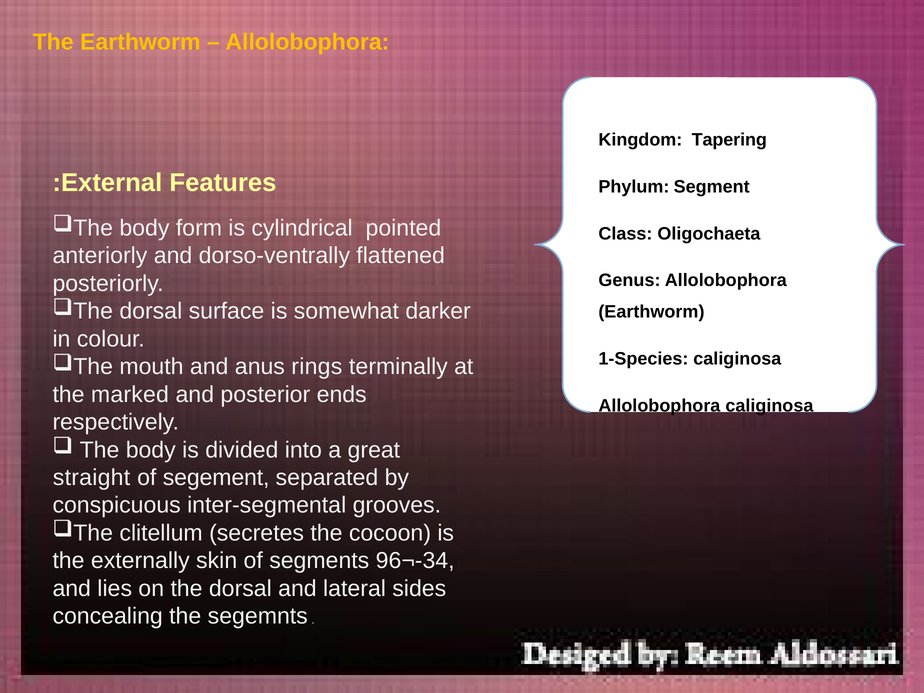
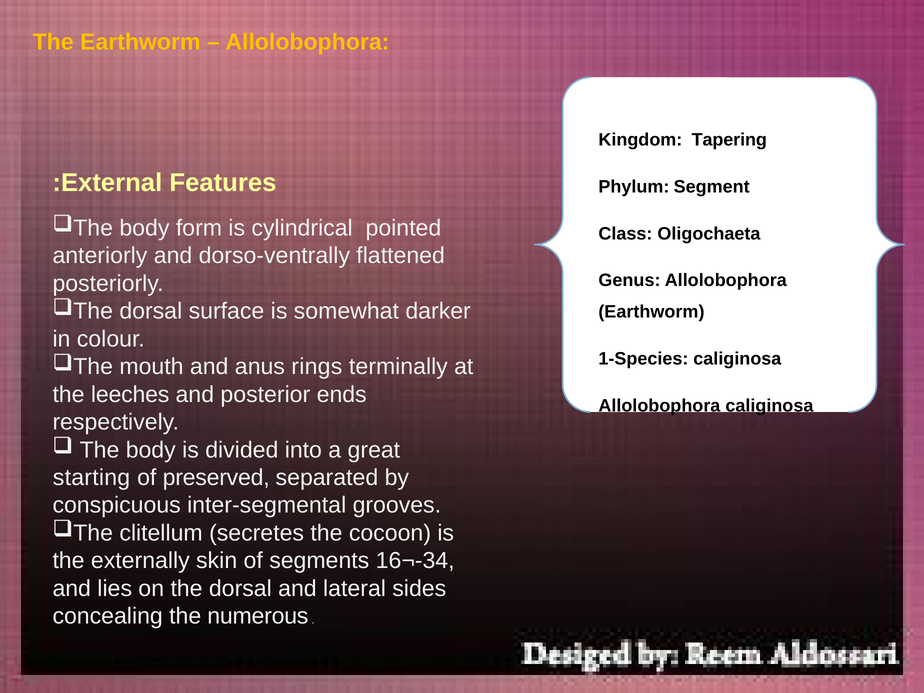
marked: marked -> leeches
straight: straight -> starting
segement: segement -> preserved
96¬-34: 96¬-34 -> 16¬-34
segemnts: segemnts -> numerous
